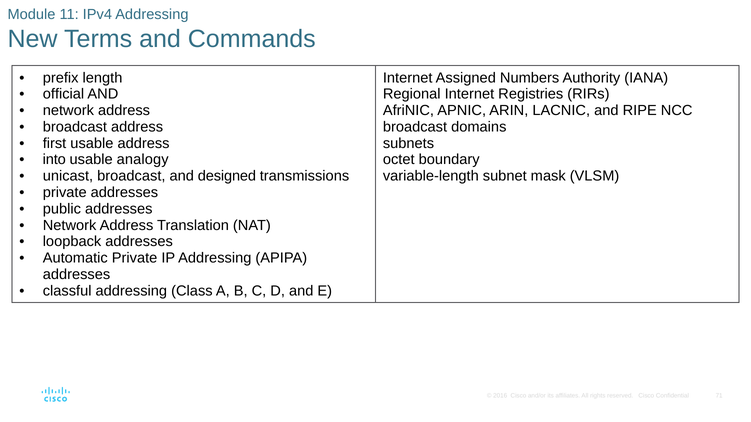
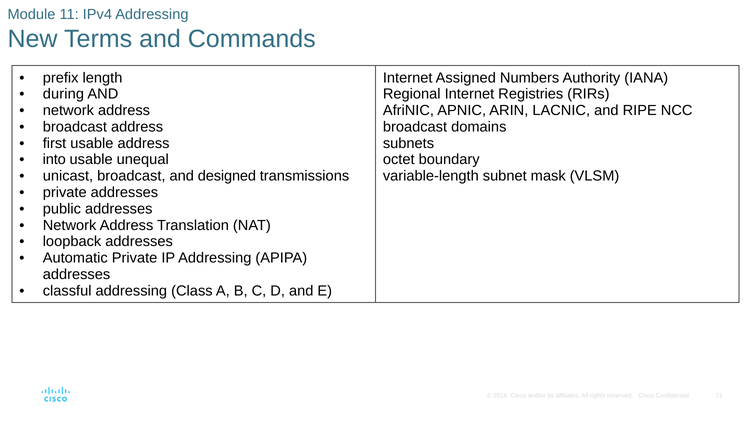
official: official -> during
analogy: analogy -> unequal
